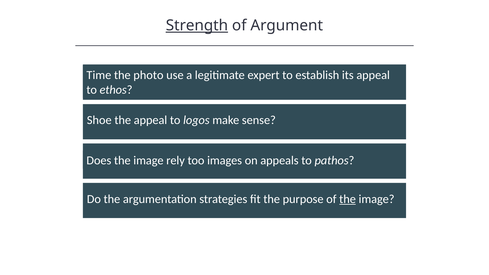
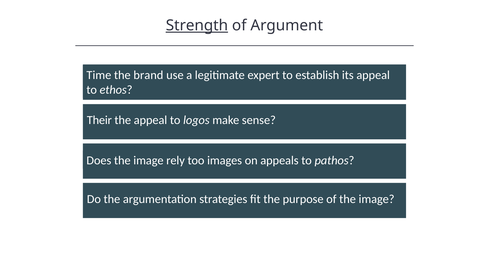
photo: photo -> brand
Shoe: Shoe -> Their
the at (348, 199) underline: present -> none
